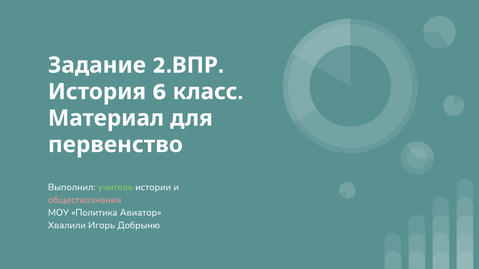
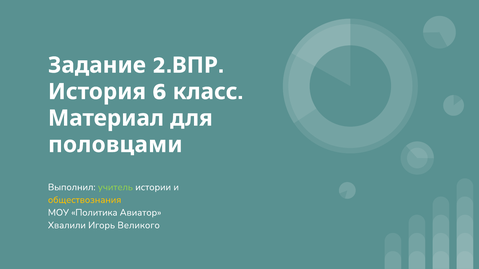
первенство: первенство -> половцами
обществознания colour: pink -> yellow
Добрыню: Добрыню -> Великого
